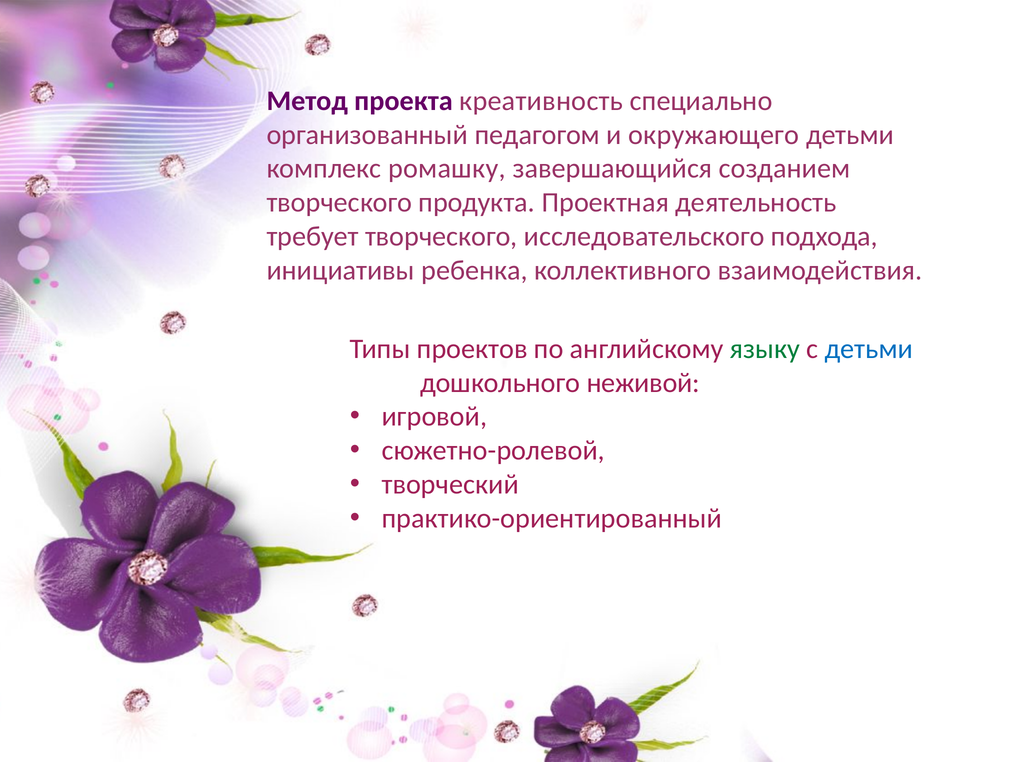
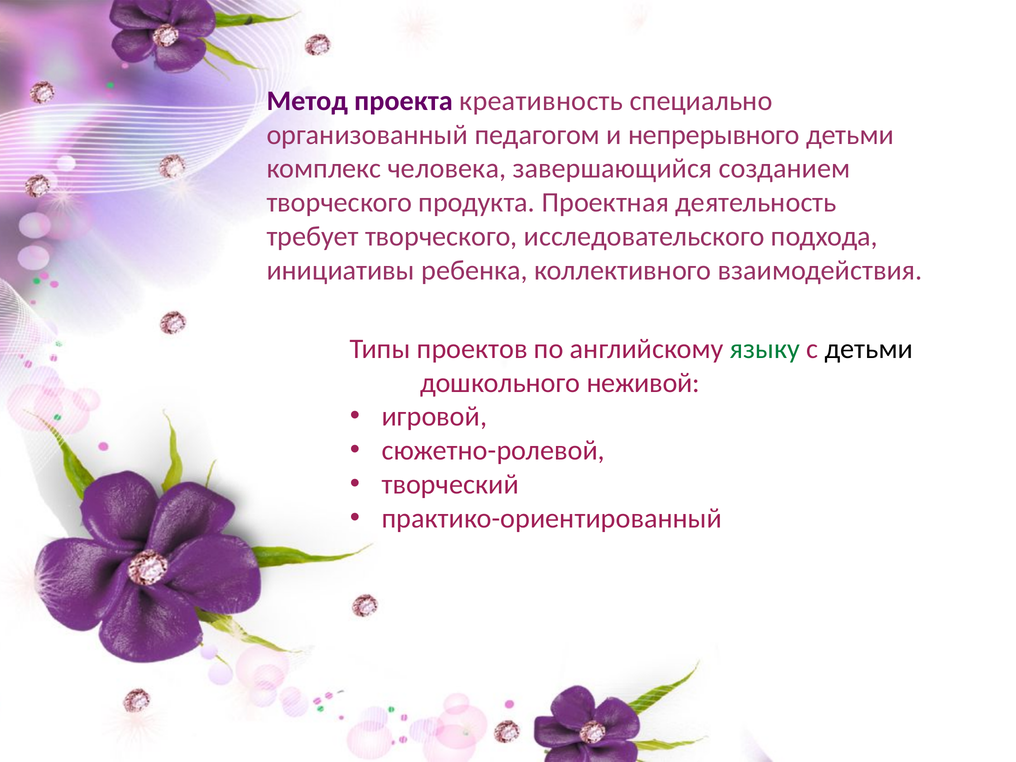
окружающего: окружающего -> непрерывного
ромашку: ромашку -> человека
детьми at (869, 349) colour: blue -> black
